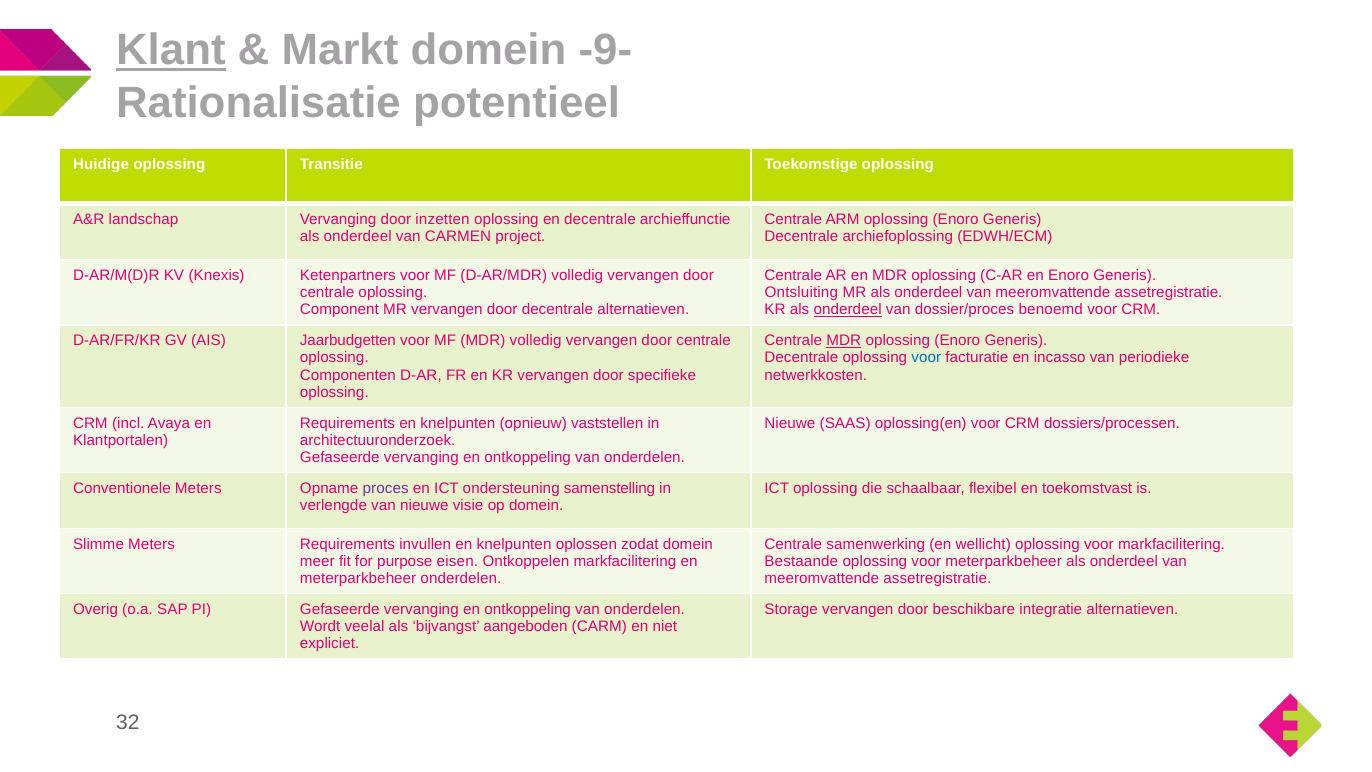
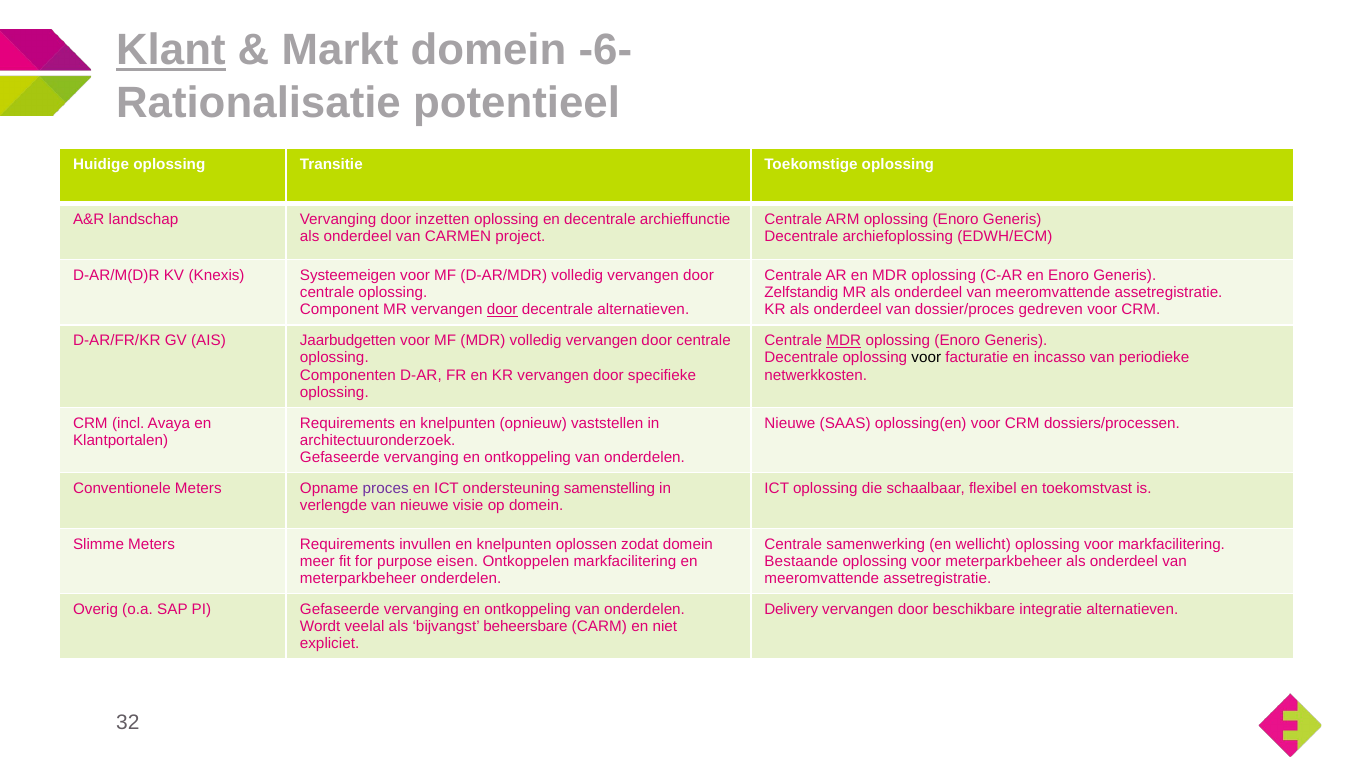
-9-: -9- -> -6-
Ketenpartners: Ketenpartners -> Systeemeigen
Ontsluiting: Ontsluiting -> Zelfstandig
door at (502, 310) underline: none -> present
onderdeel at (848, 310) underline: present -> none
benoemd: benoemd -> gedreven
voor at (926, 358) colour: blue -> black
Storage: Storage -> Delivery
aangeboden: aangeboden -> beheersbare
